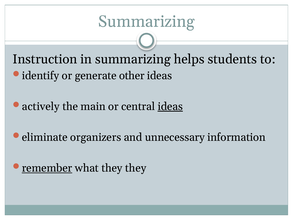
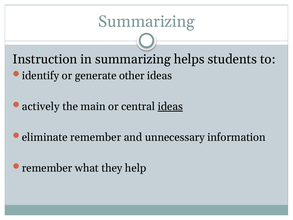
eliminate organizers: organizers -> remember
remember at (47, 168) underline: present -> none
they they: they -> help
